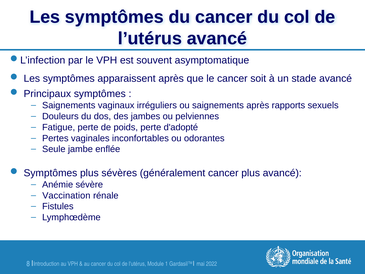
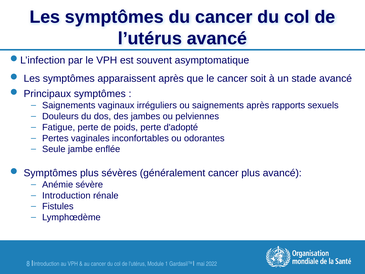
Vaccination at (66, 195): Vaccination -> Introduction
